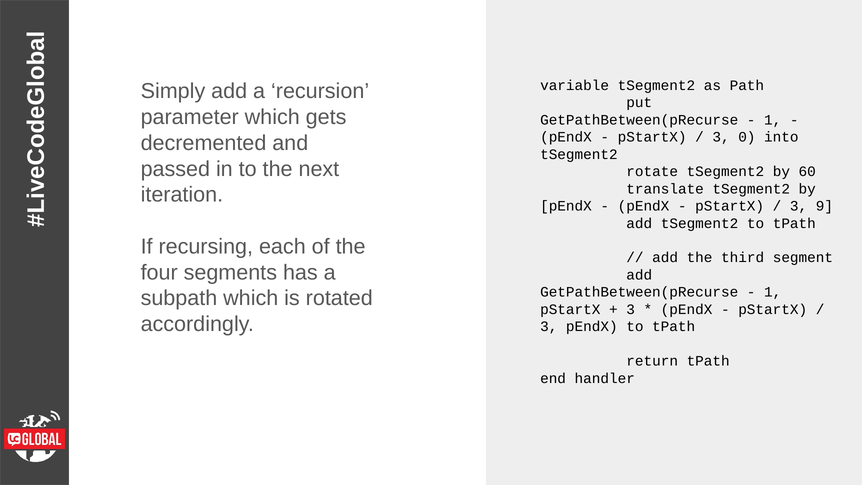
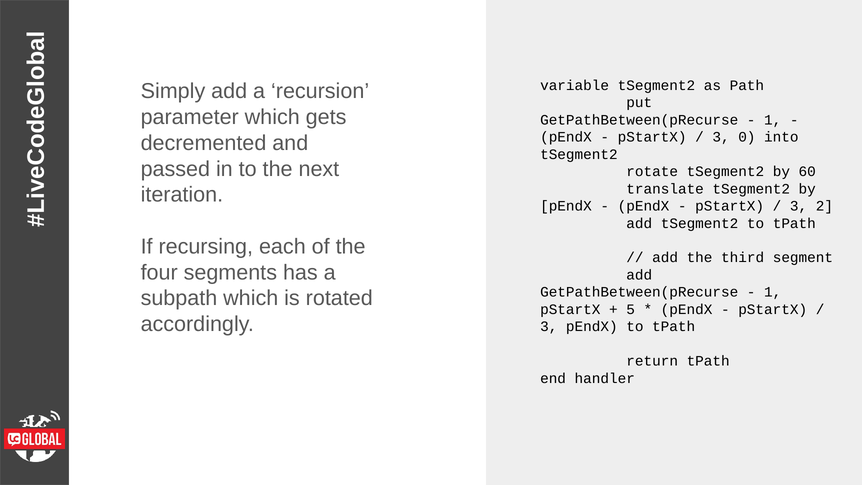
9: 9 -> 2
3 at (631, 309): 3 -> 5
